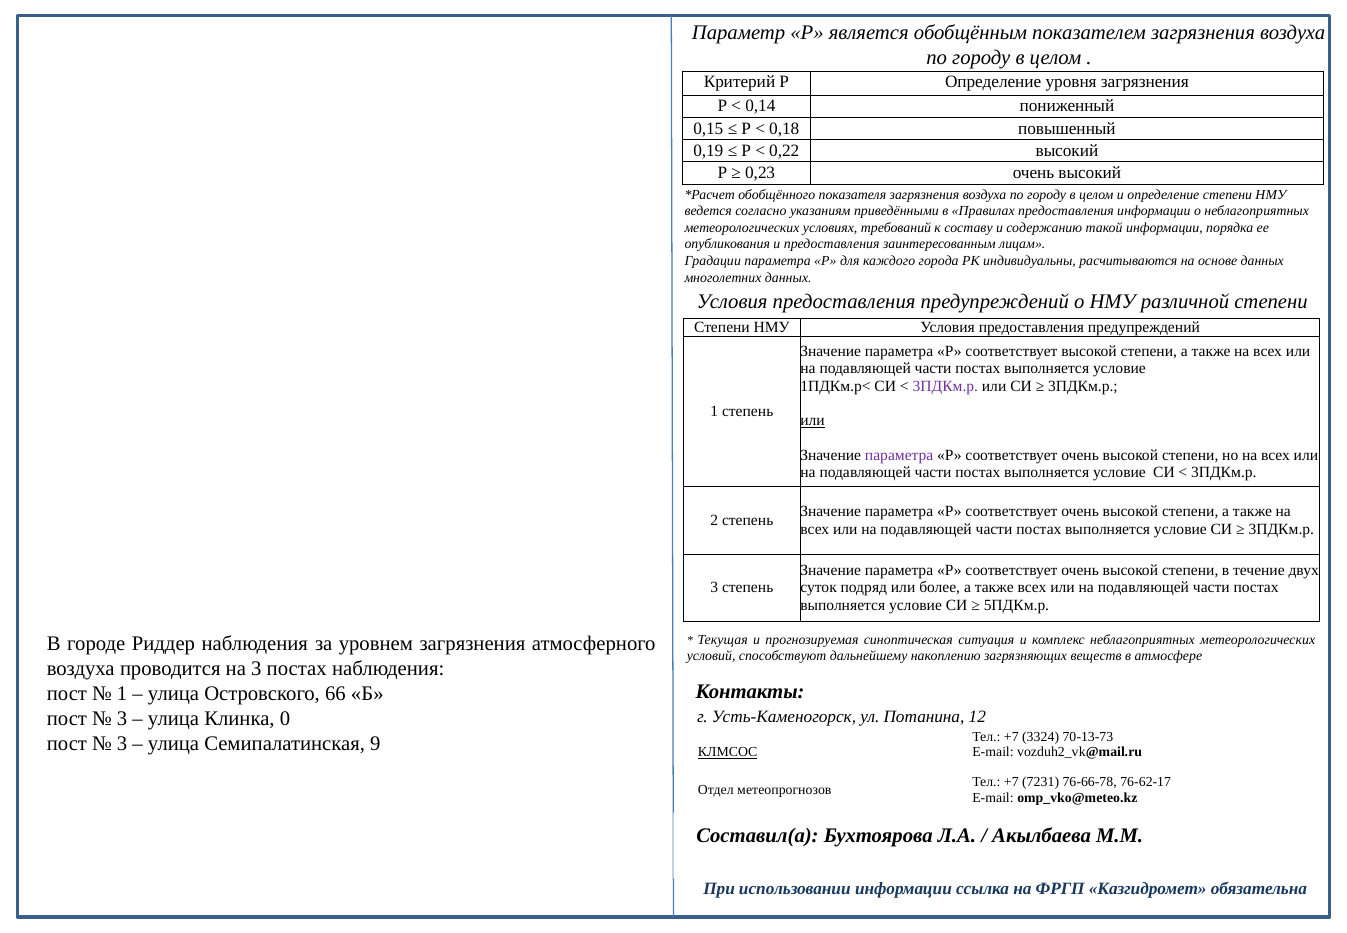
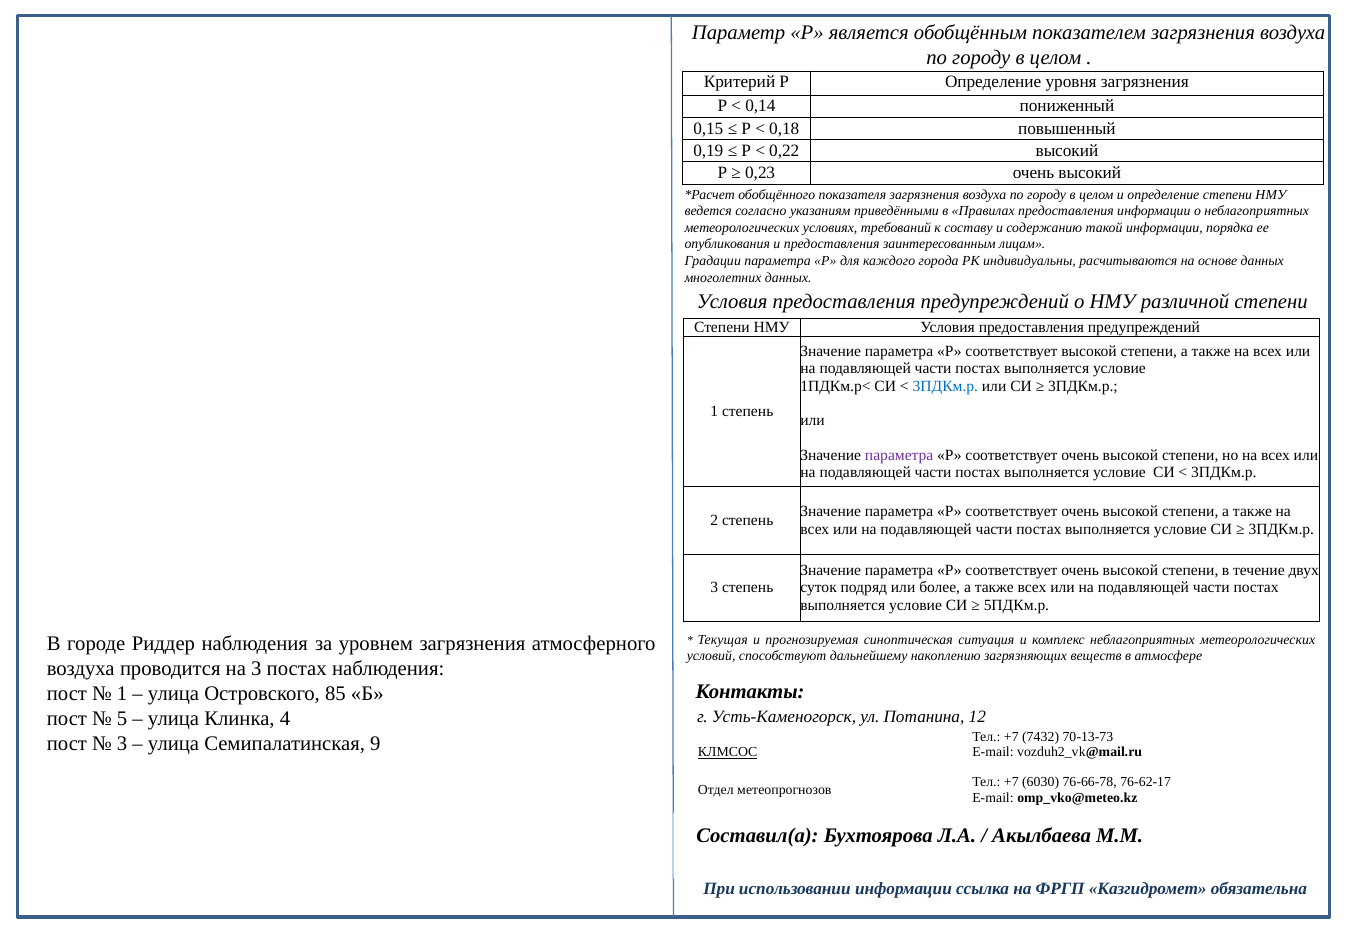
3ПДКм.р at (945, 386) colour: purple -> blue
или at (813, 420) underline: present -> none
66: 66 -> 85
3 at (122, 718): 3 -> 5
0: 0 -> 4
3324: 3324 -> 7432
7231: 7231 -> 6030
